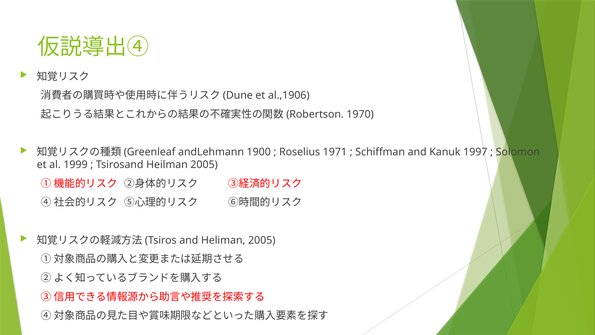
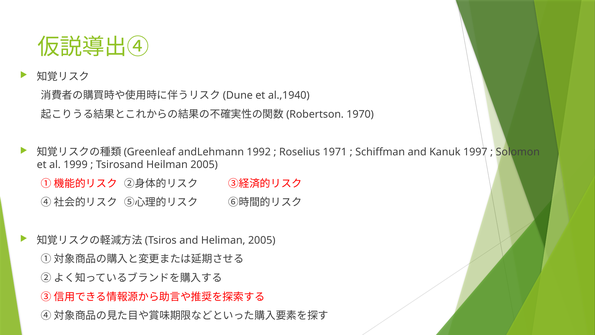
al.,1906: al.,1906 -> al.,1940
1900: 1900 -> 1992
